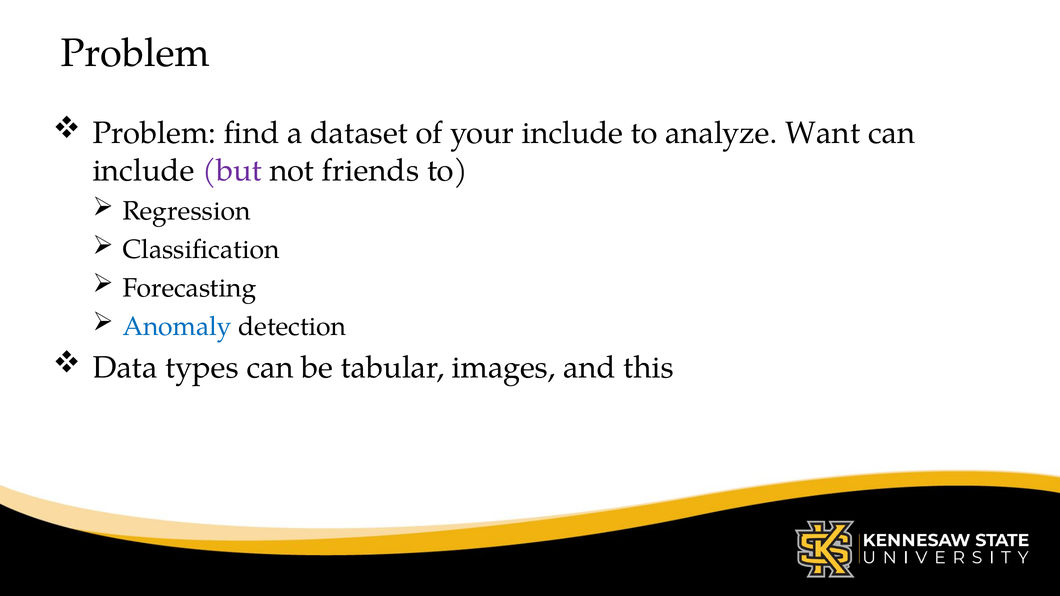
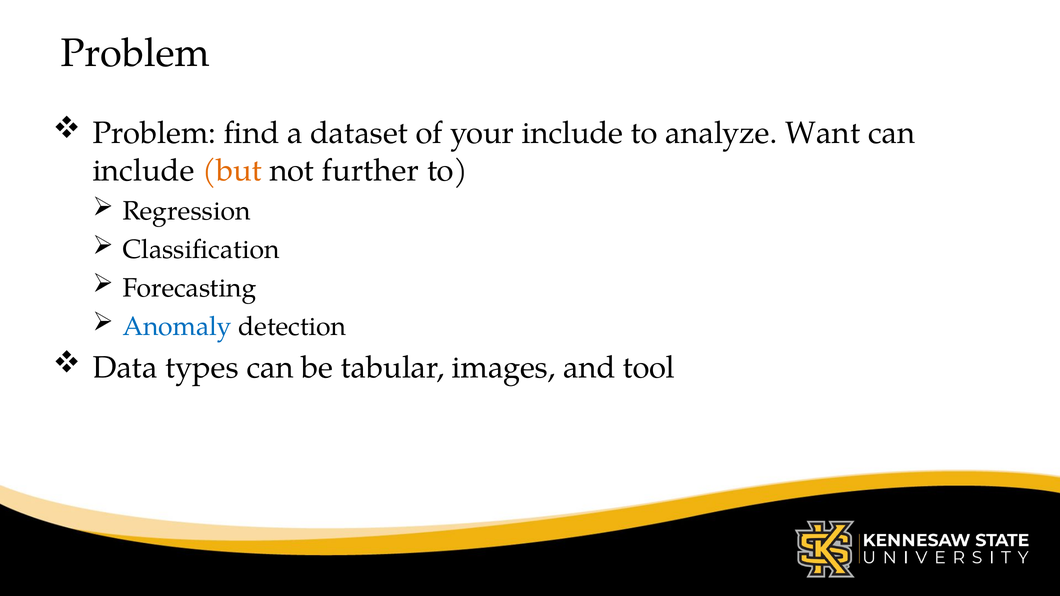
but colour: purple -> orange
friends: friends -> further
this: this -> tool
